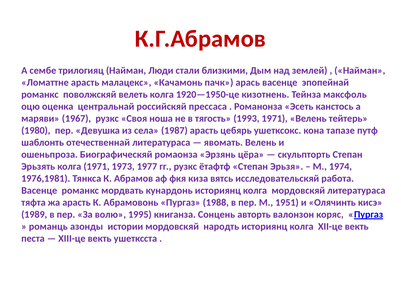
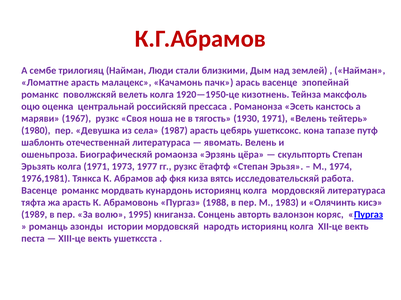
1993: 1993 -> 1930
1951: 1951 -> 1983
